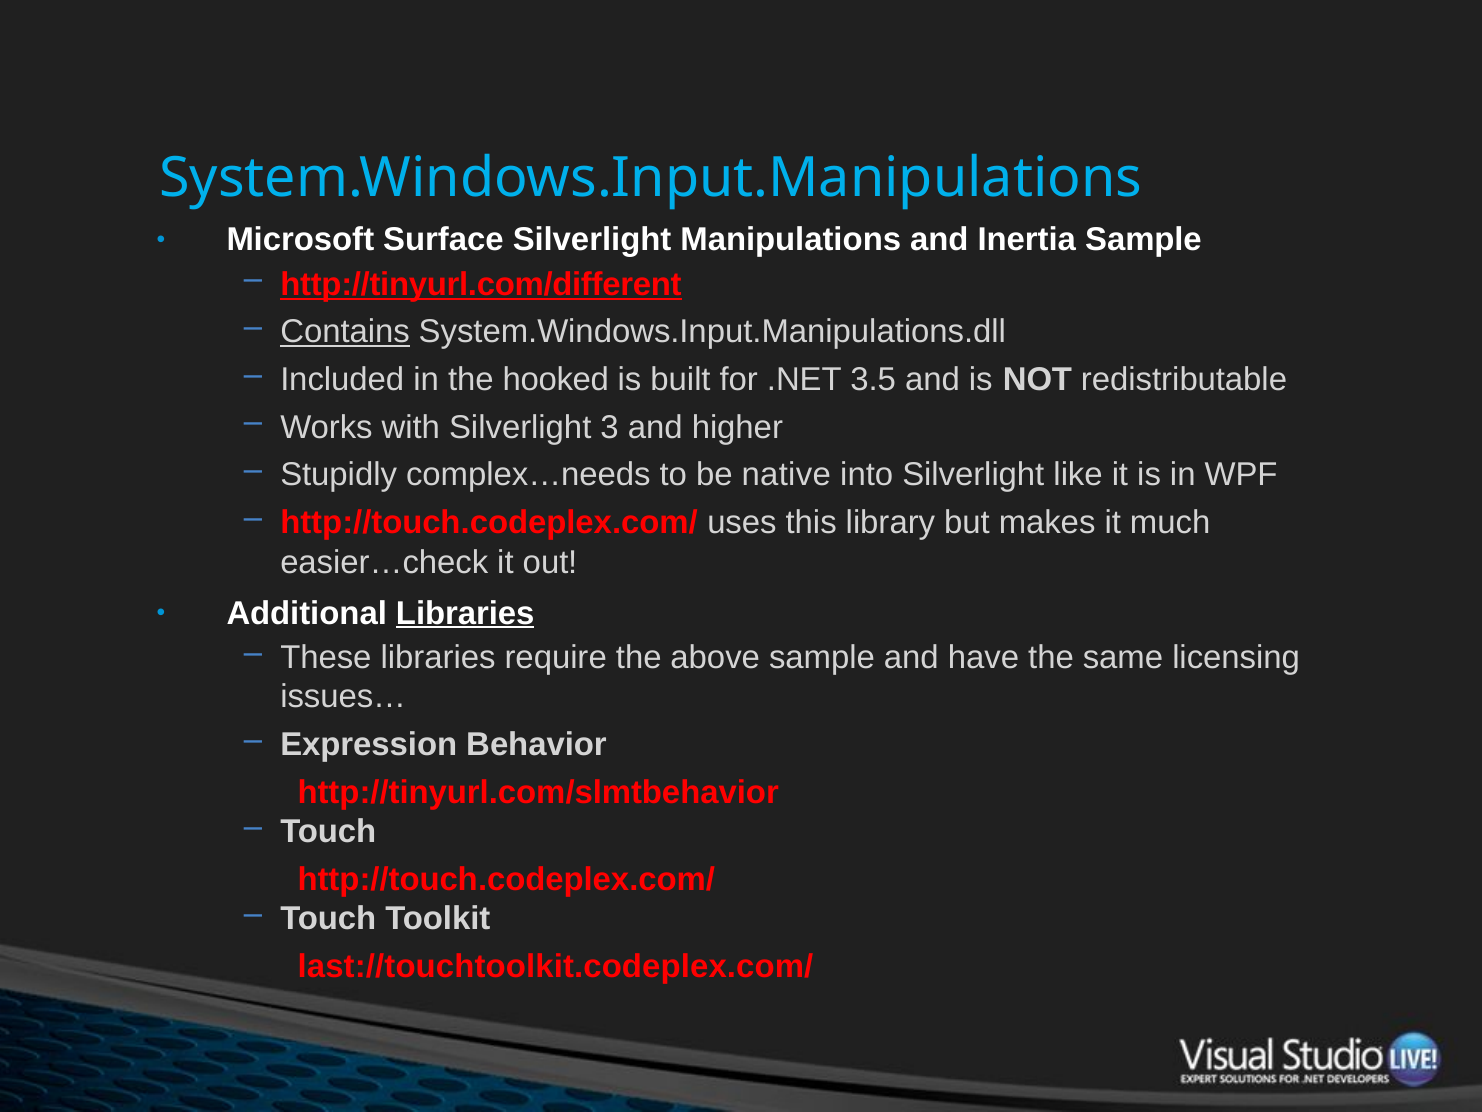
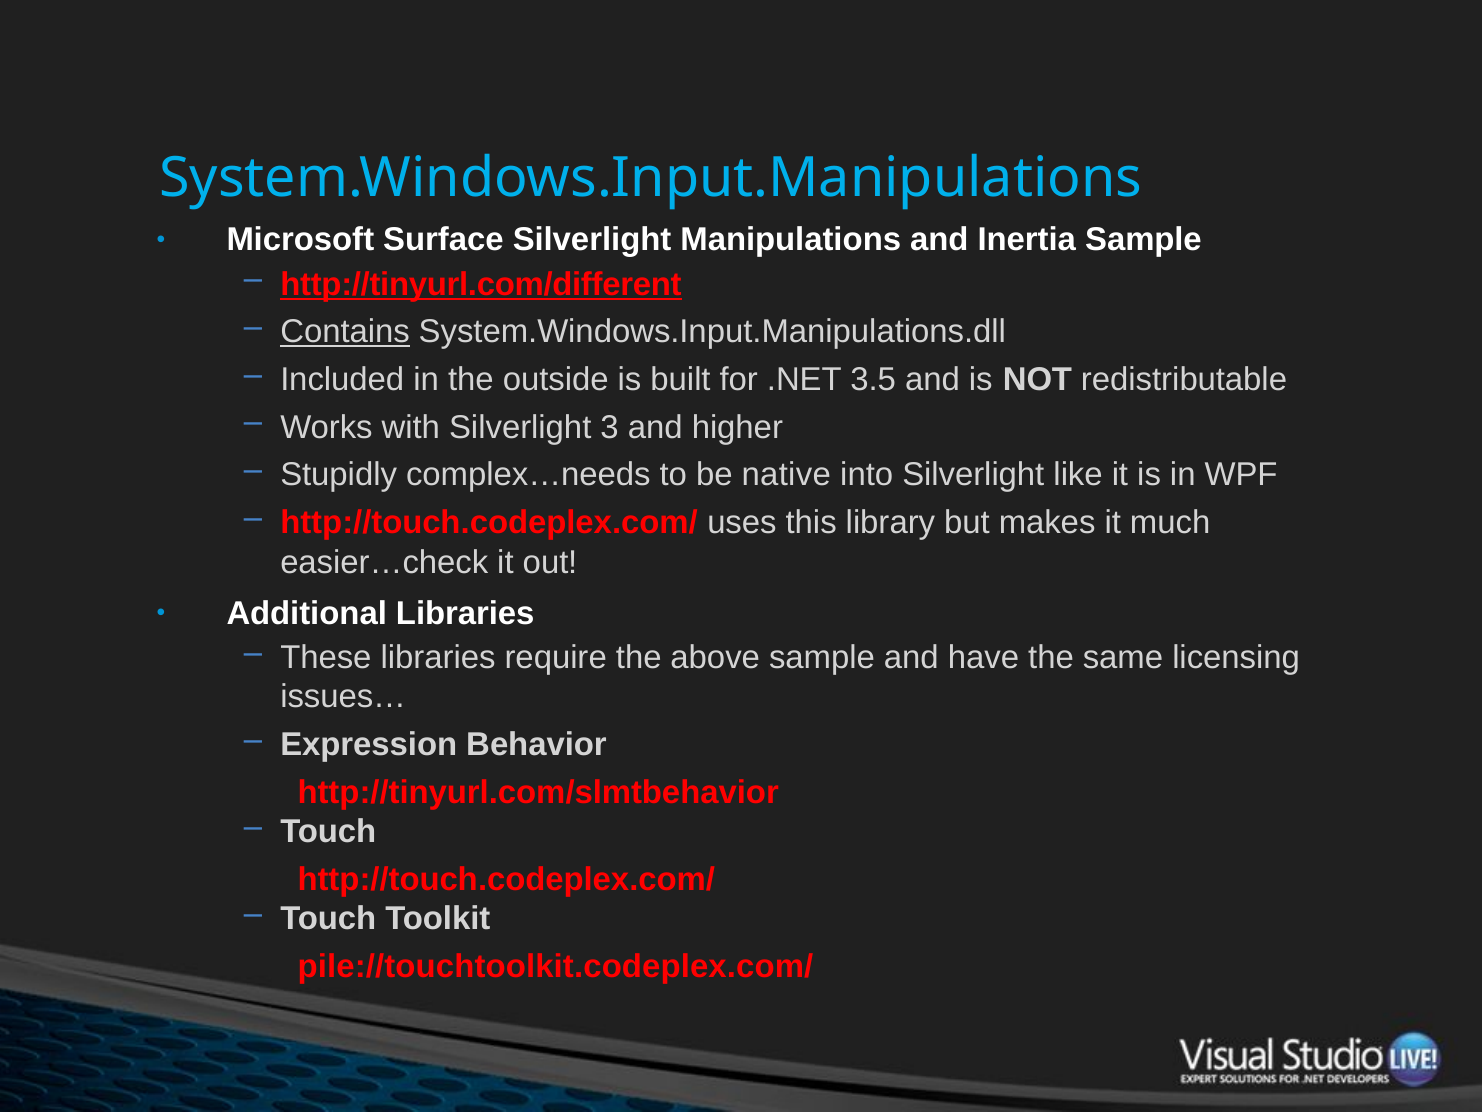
hooked: hooked -> outside
Libraries at (465, 613) underline: present -> none
last://touchtoolkit.codeplex.com/: last://touchtoolkit.codeplex.com/ -> pile://touchtoolkit.codeplex.com/
